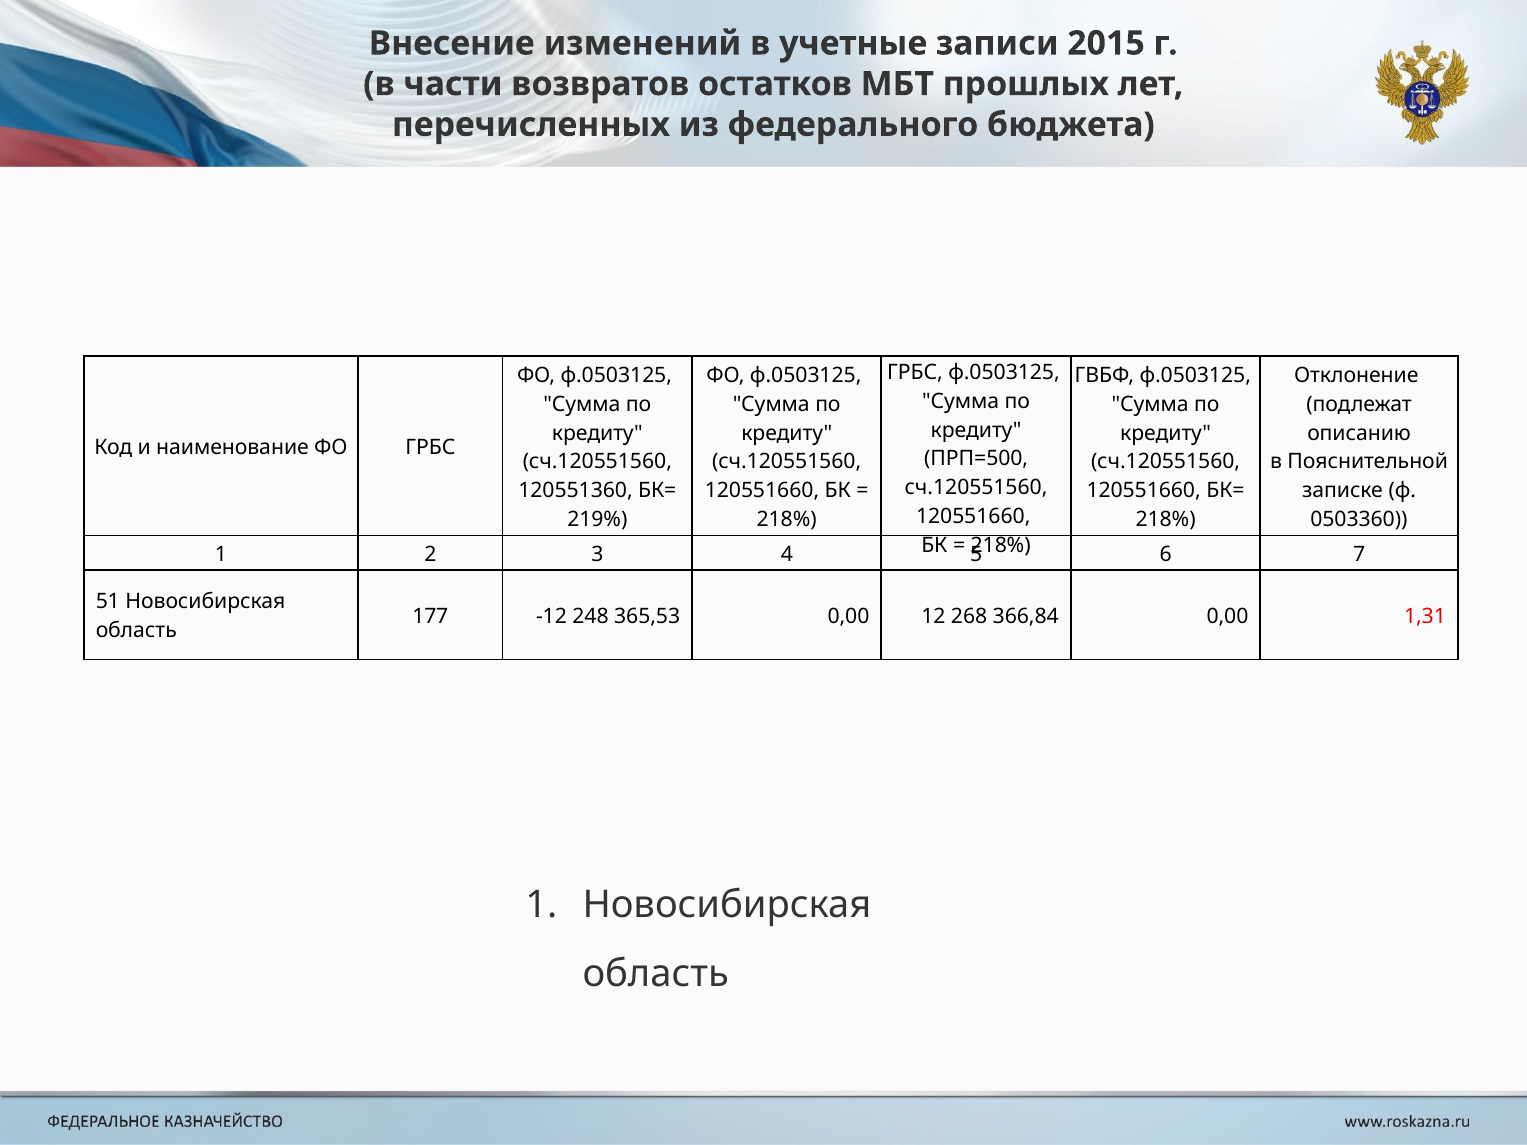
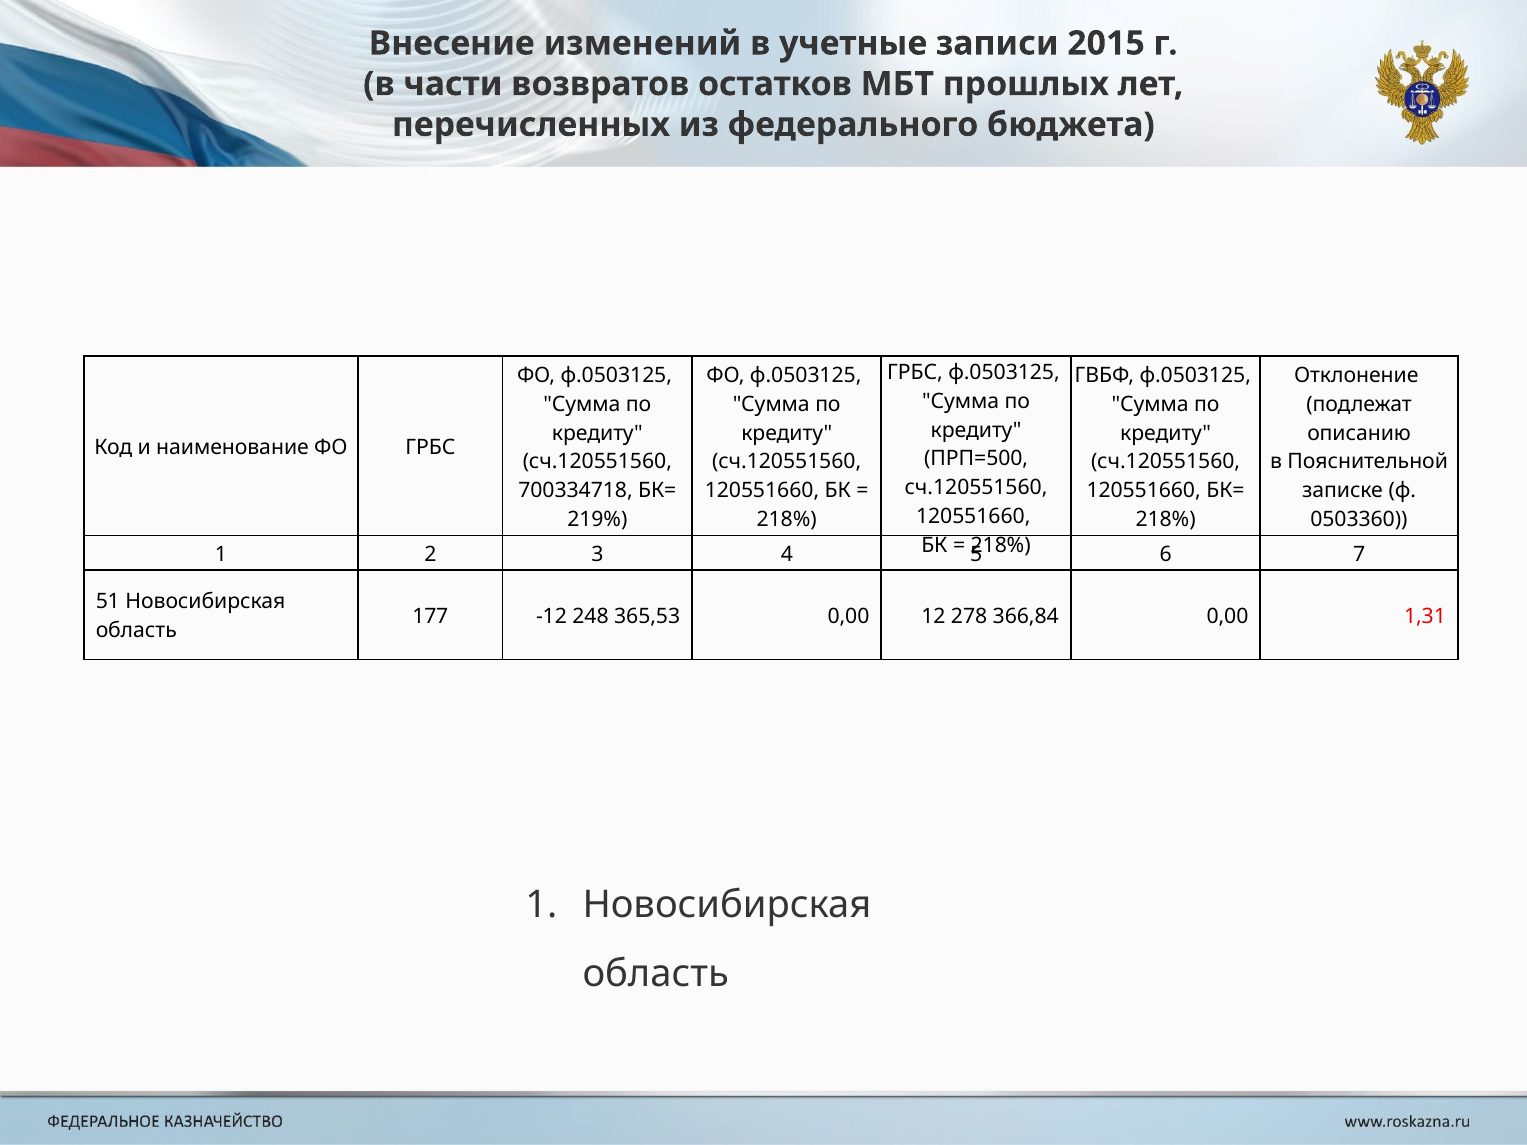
120551360: 120551360 -> 700334718
268: 268 -> 278
